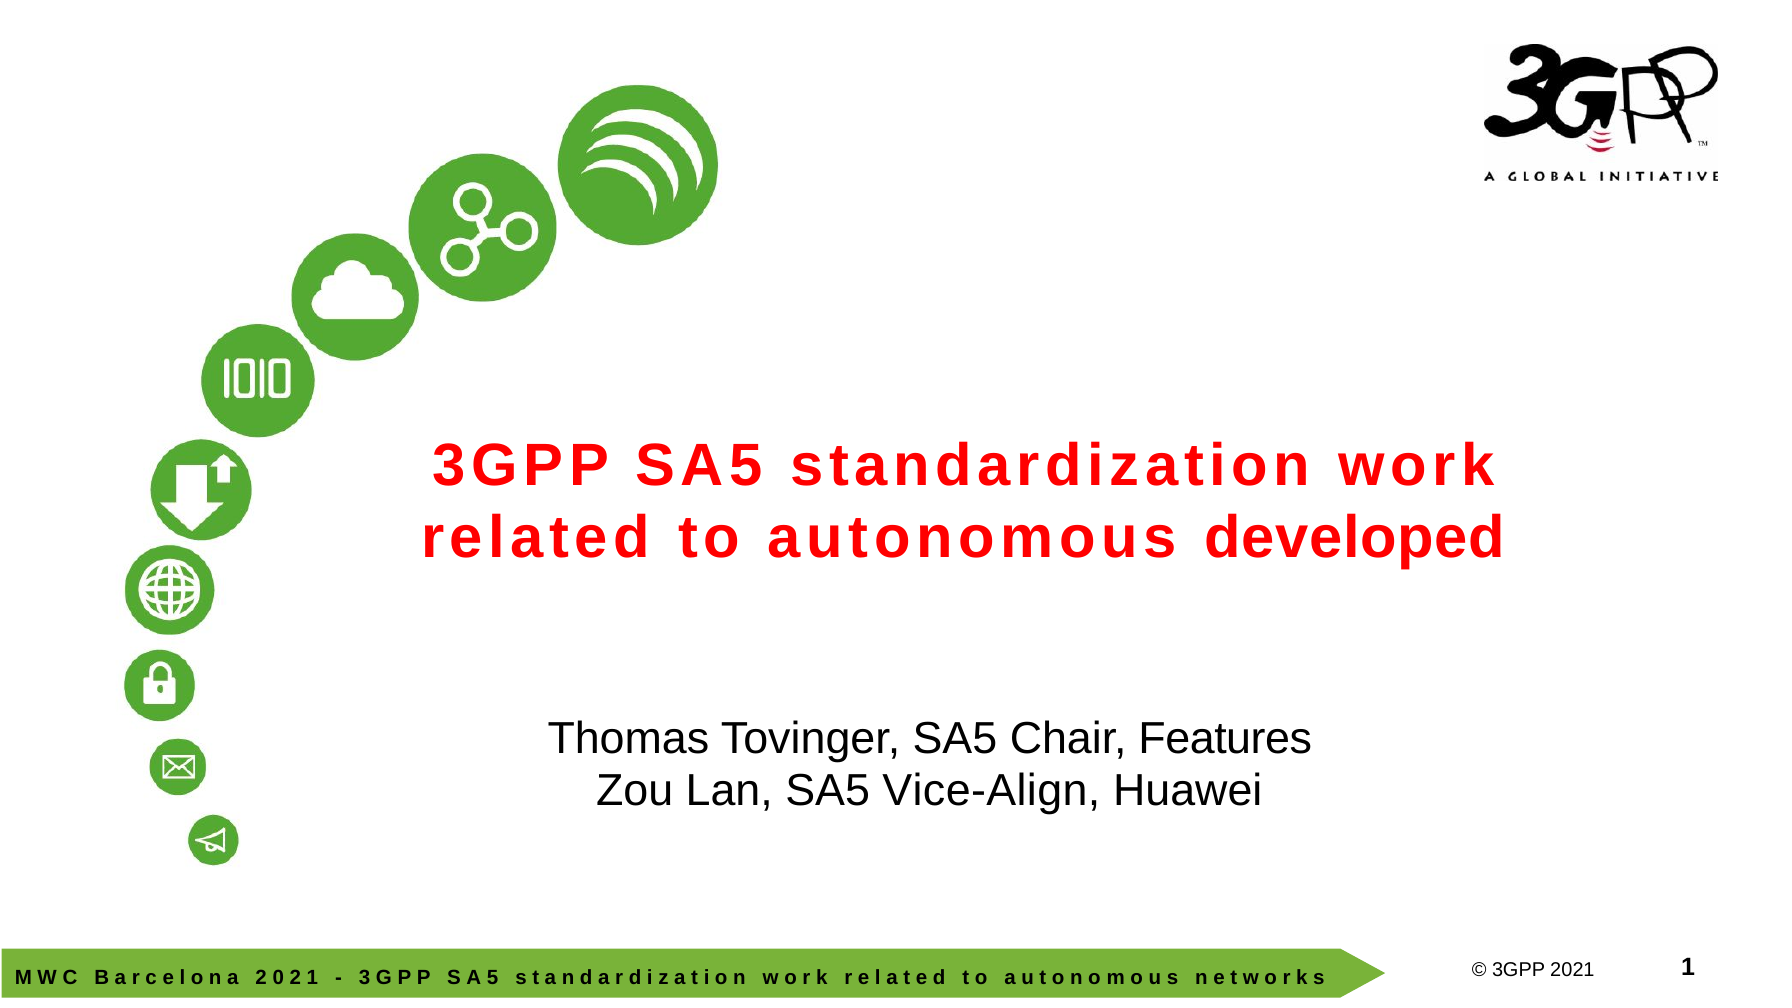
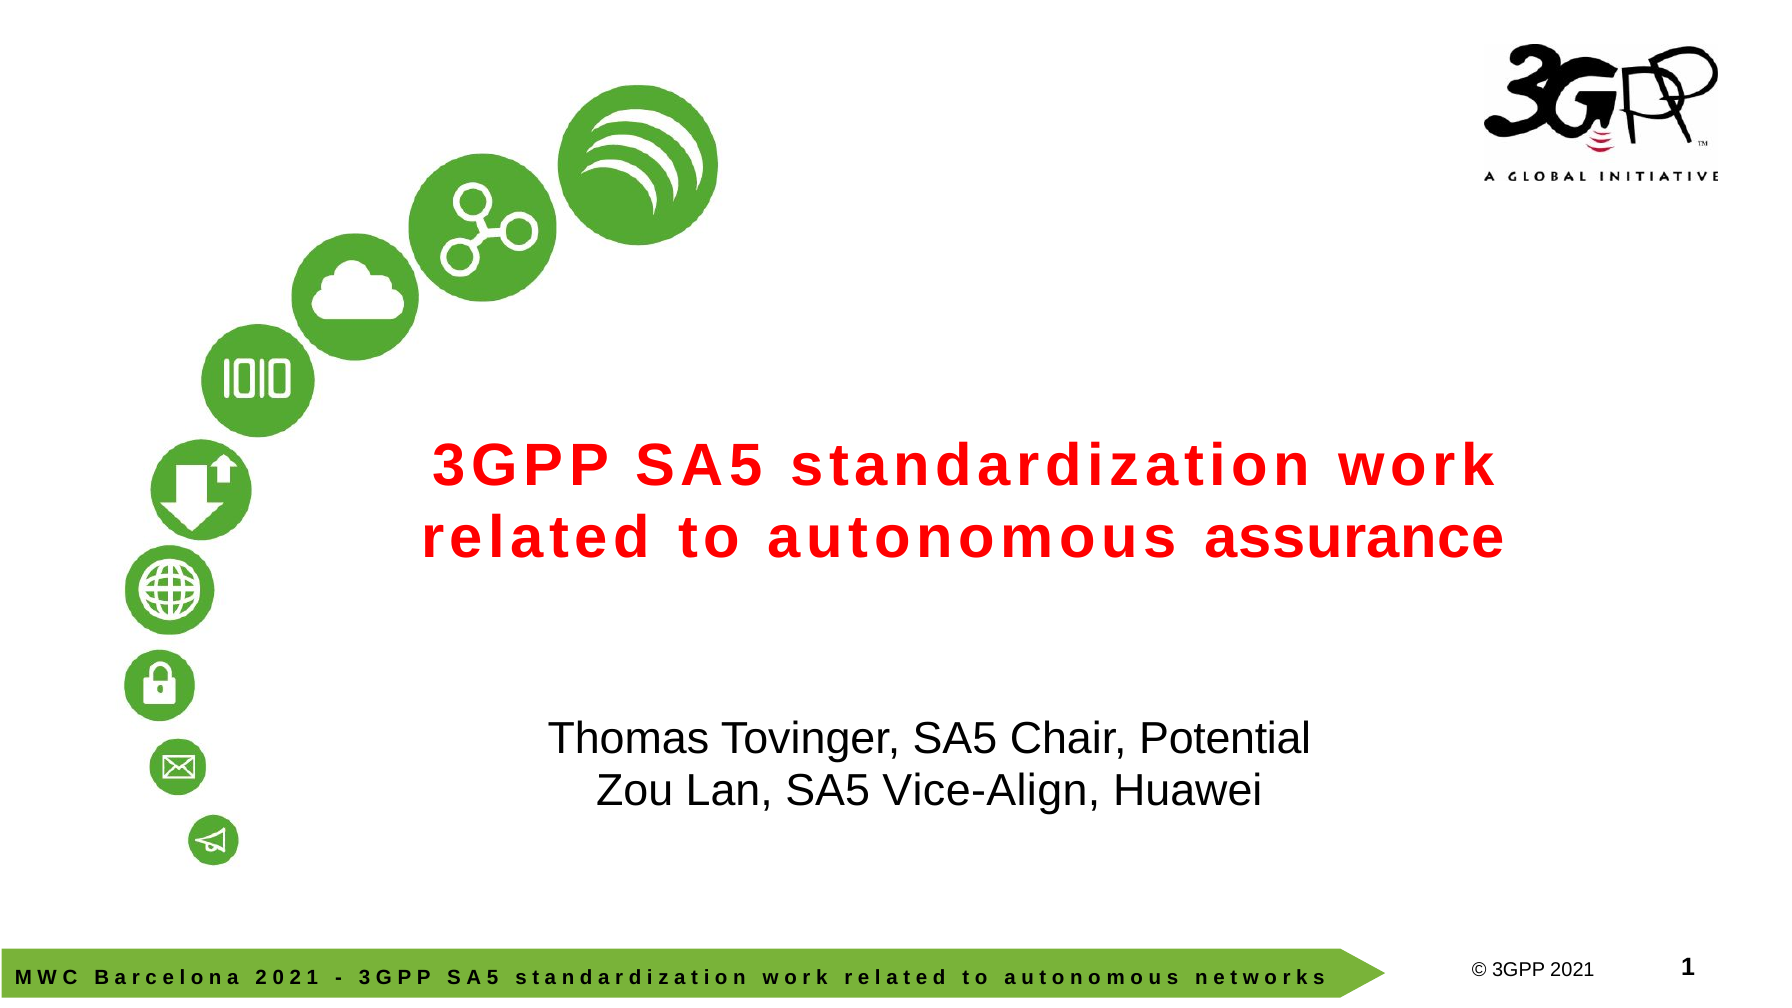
developed: developed -> assurance
Features: Features -> Potential
